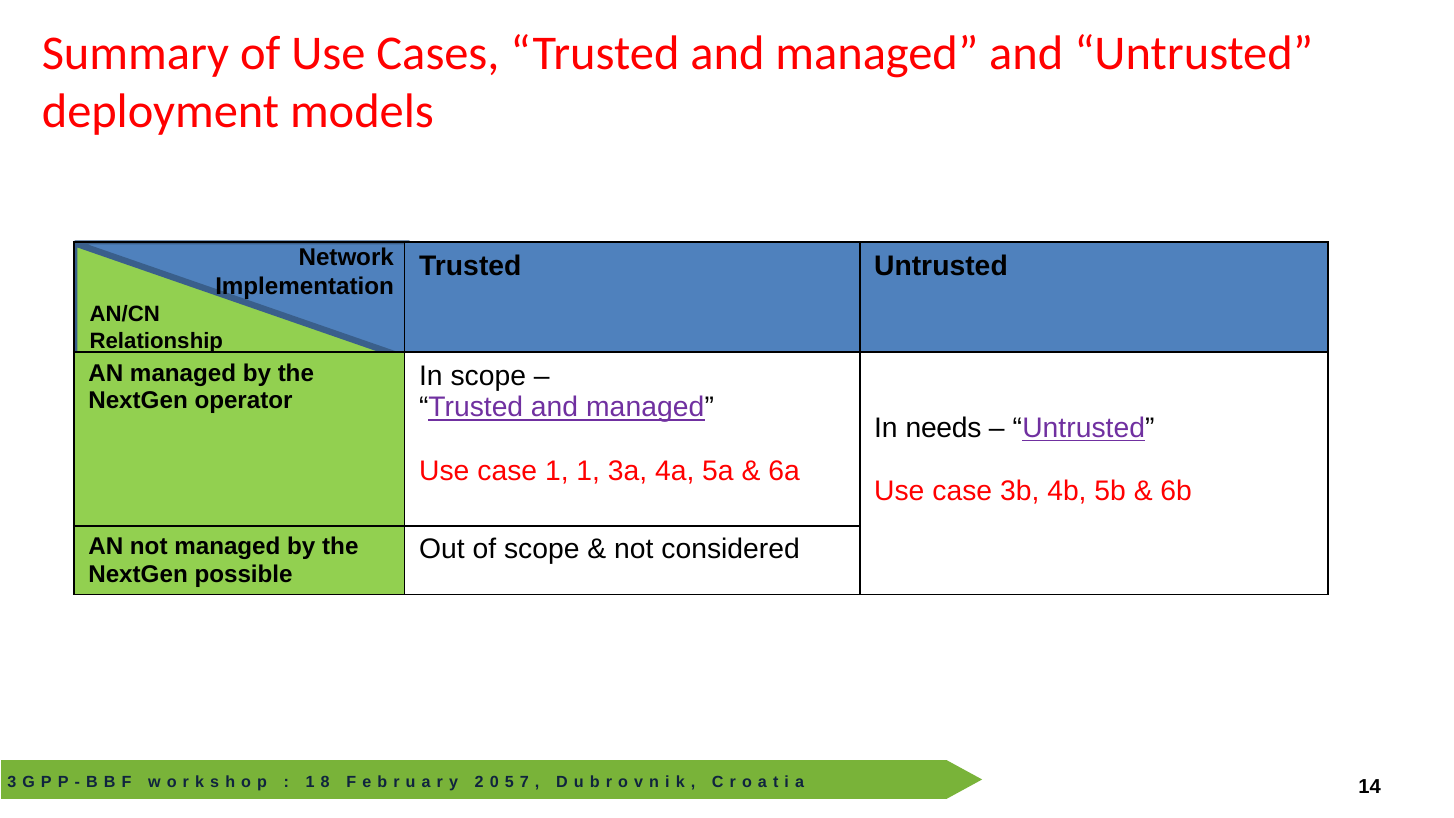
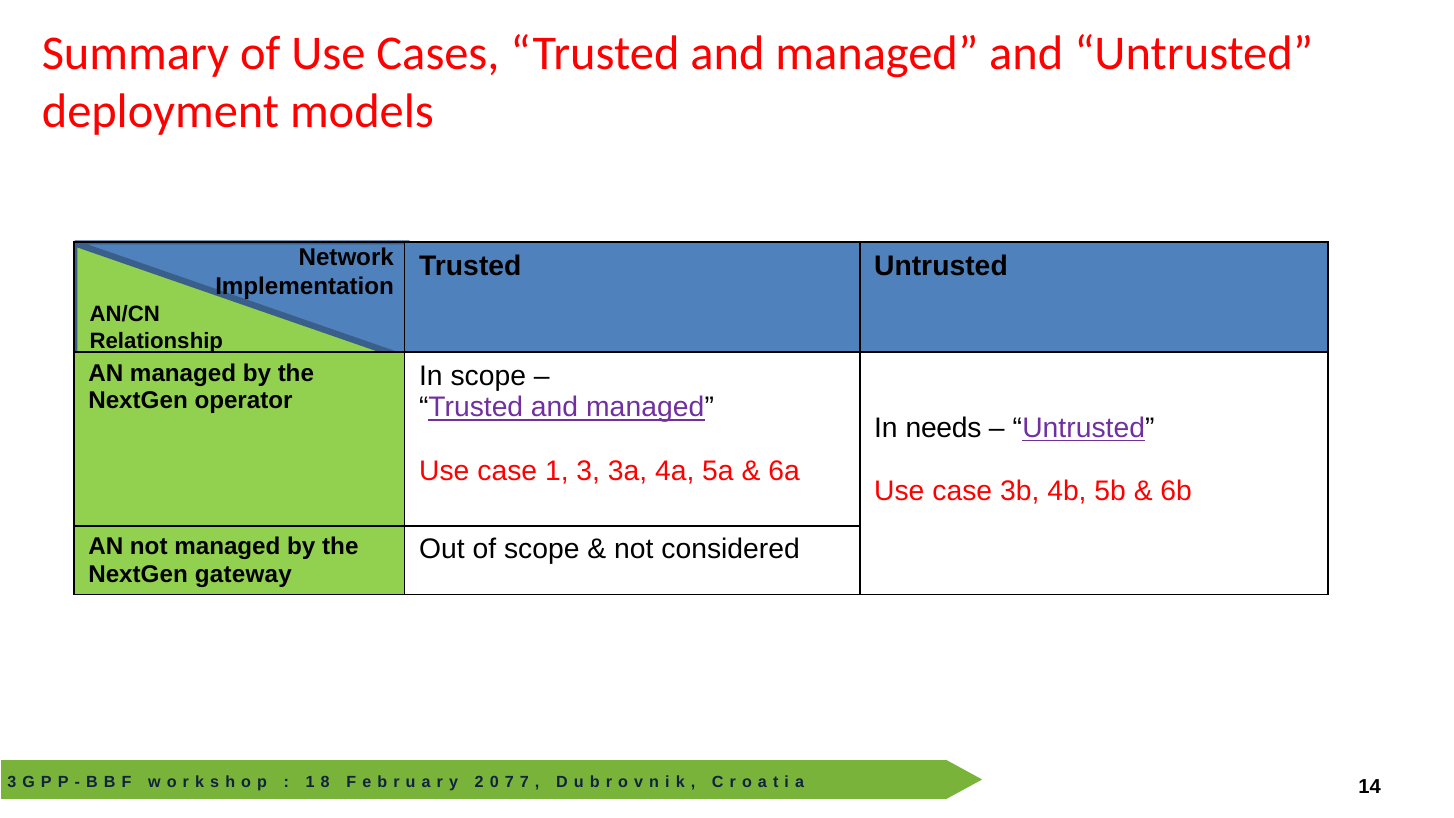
1 1: 1 -> 3
possible: possible -> gateway
5 at (509, 782): 5 -> 7
